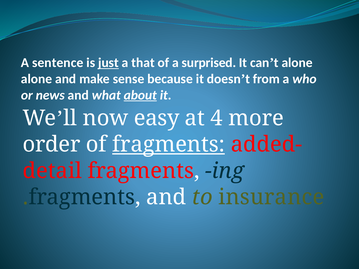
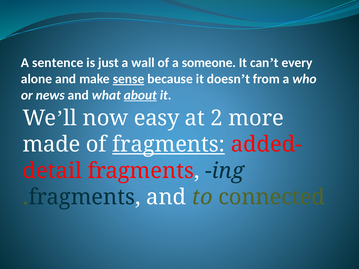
just underline: present -> none
that: that -> wall
surprised: surprised -> someone
can’t alone: alone -> every
sense underline: none -> present
4: 4 -> 2
order: order -> made
insurance: insurance -> connected
